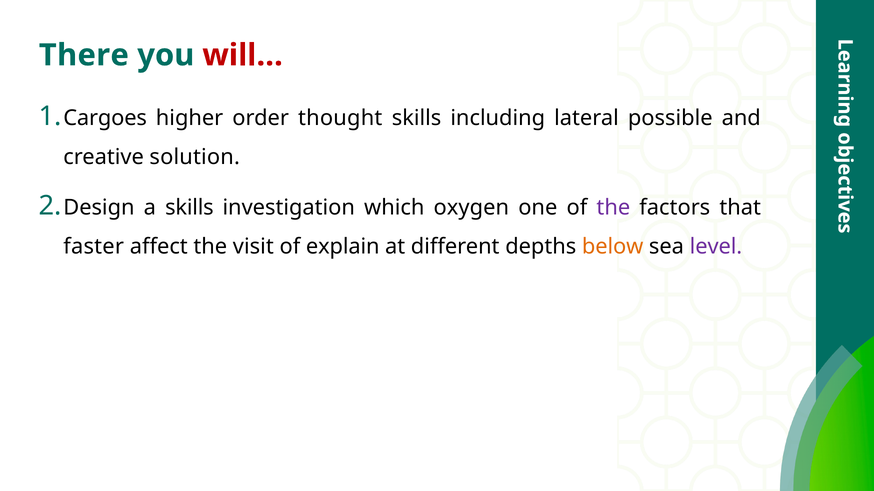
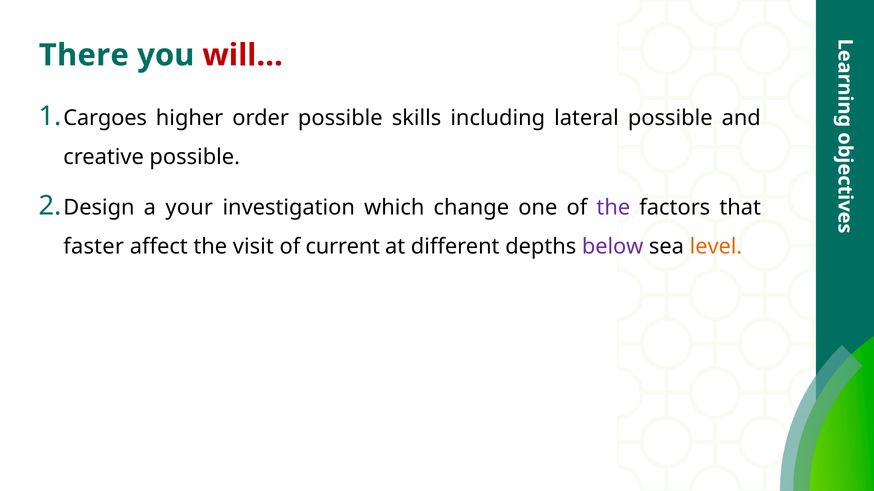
order thought: thought -> possible
creative solution: solution -> possible
a skills: skills -> your
oxygen: oxygen -> change
explain: explain -> current
below colour: orange -> purple
level colour: purple -> orange
